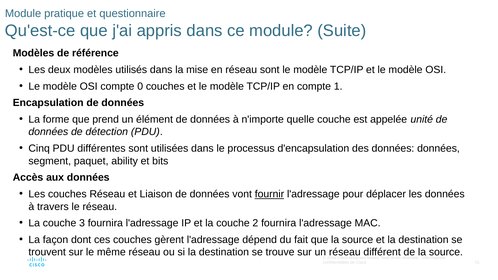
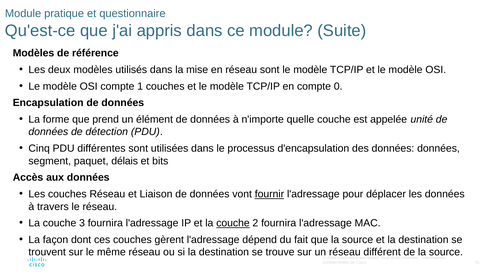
0: 0 -> 1
1: 1 -> 0
ability: ability -> délais
couche at (233, 223) underline: none -> present
